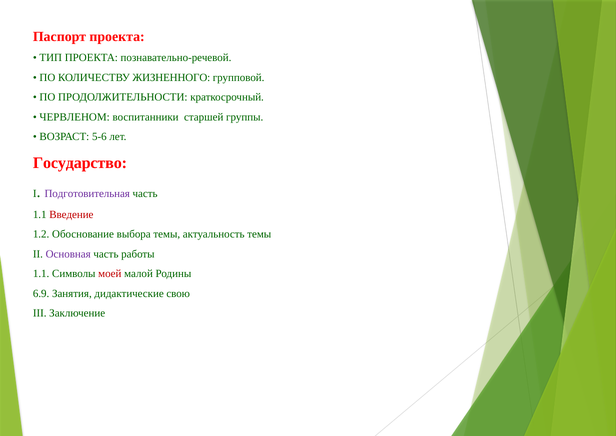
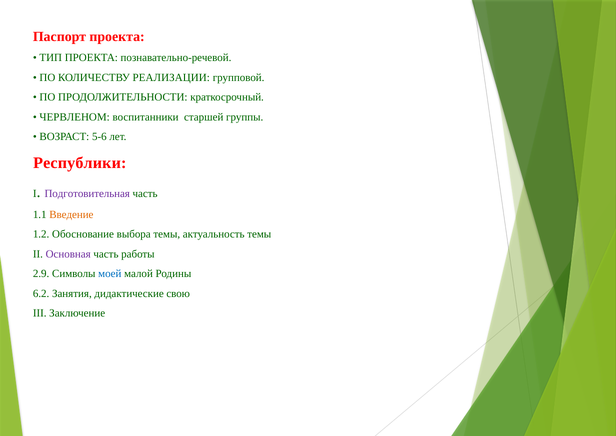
ЖИЗНЕННОГО: ЖИЗНЕННОГО -> РЕАЛИЗАЦИИ
Государство: Государство -> Республики
Введение colour: red -> orange
1.1 at (41, 274): 1.1 -> 2.9
моей colour: red -> blue
6.9: 6.9 -> 6.2
